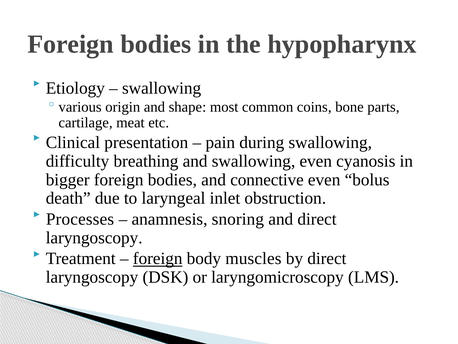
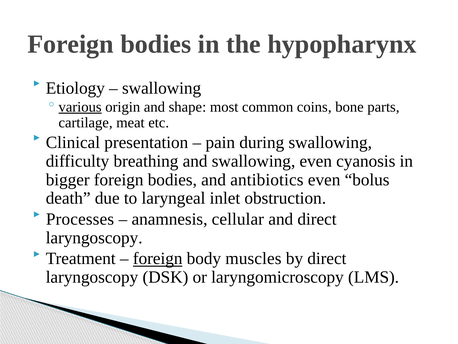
various underline: none -> present
connective: connective -> antibiotics
snoring: snoring -> cellular
